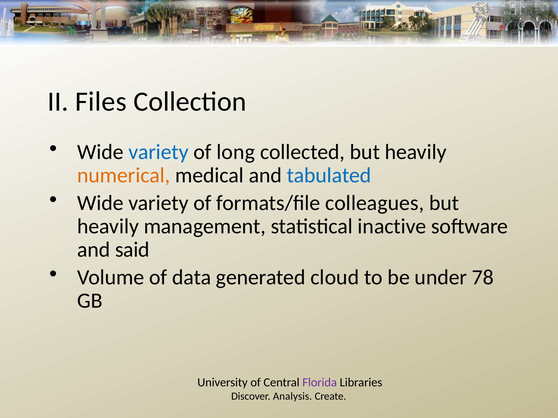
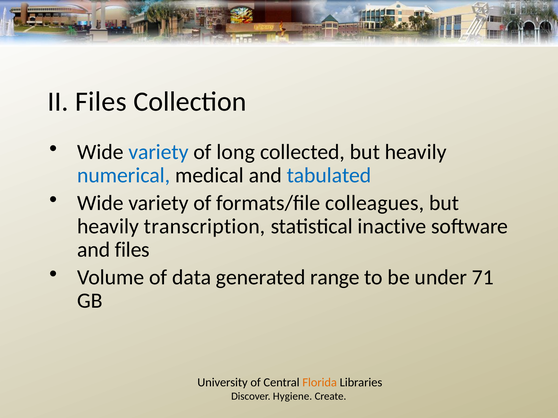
numerical colour: orange -> blue
management: management -> transcription
and said: said -> files
cloud: cloud -> range
78: 78 -> 71
Florida colour: purple -> orange
Analysis: Analysis -> Hygiene
